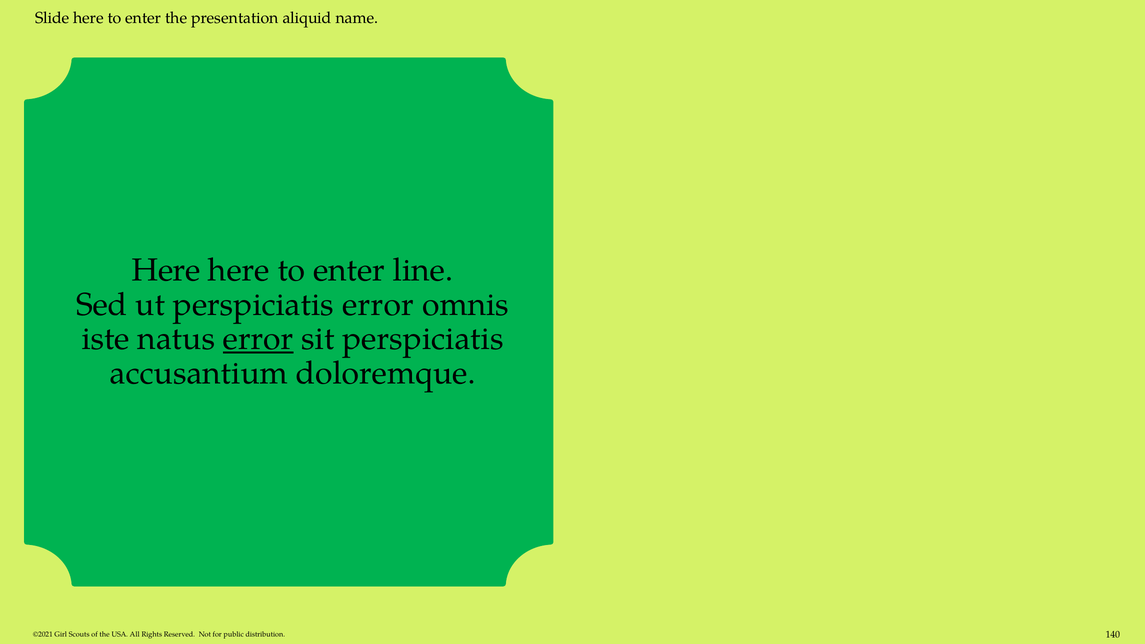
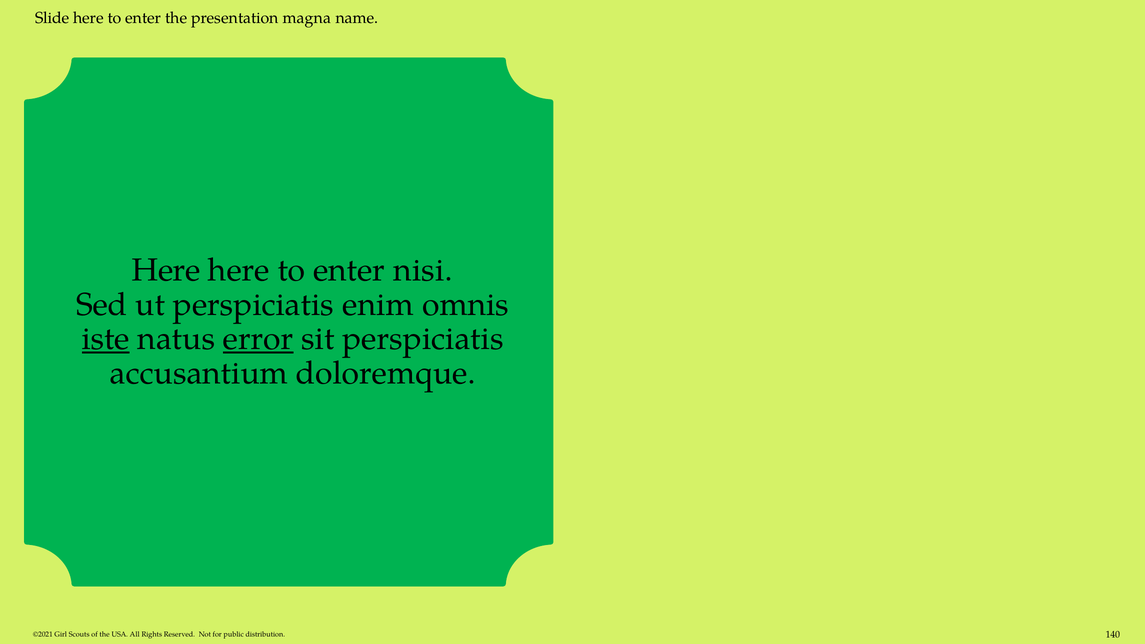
aliquid: aliquid -> magna
line: line -> nisi
perspiciatis error: error -> enim
iste underline: none -> present
